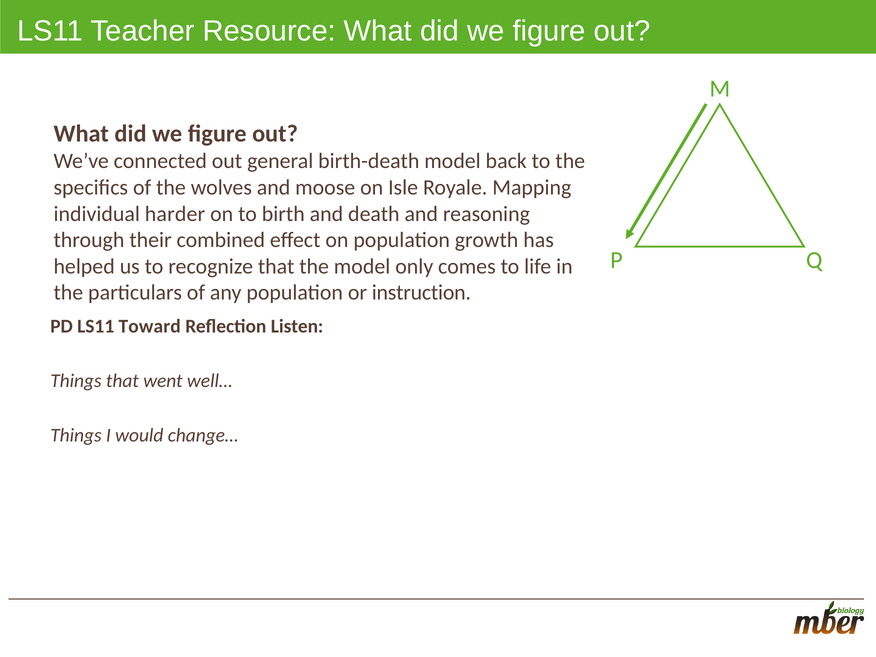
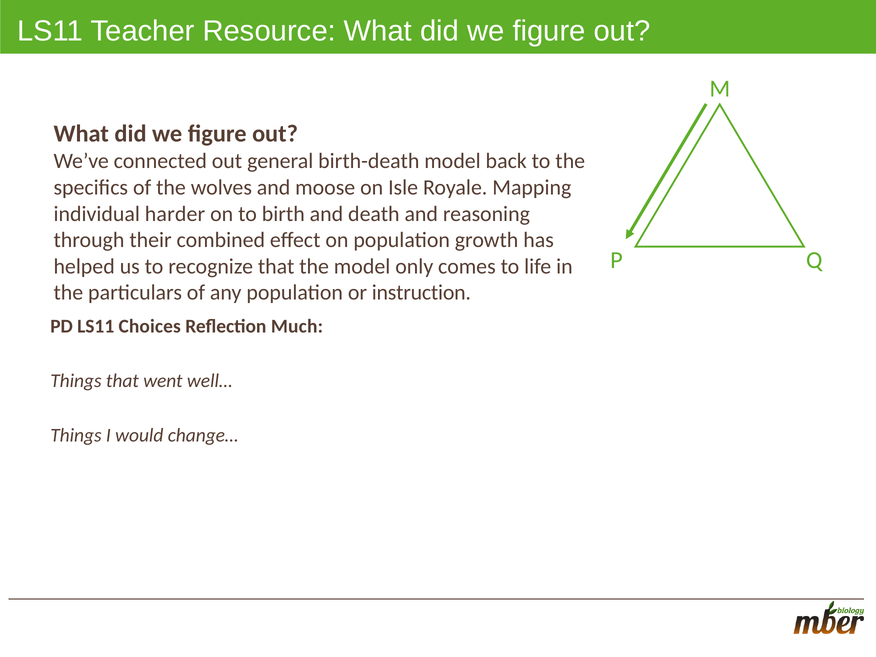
Toward: Toward -> Choices
Listen: Listen -> Much
